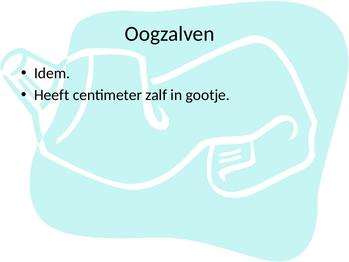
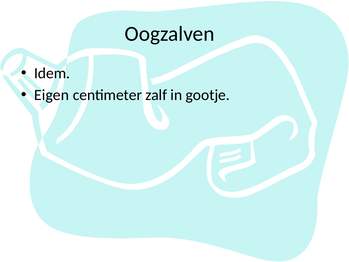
Heeft: Heeft -> Eigen
